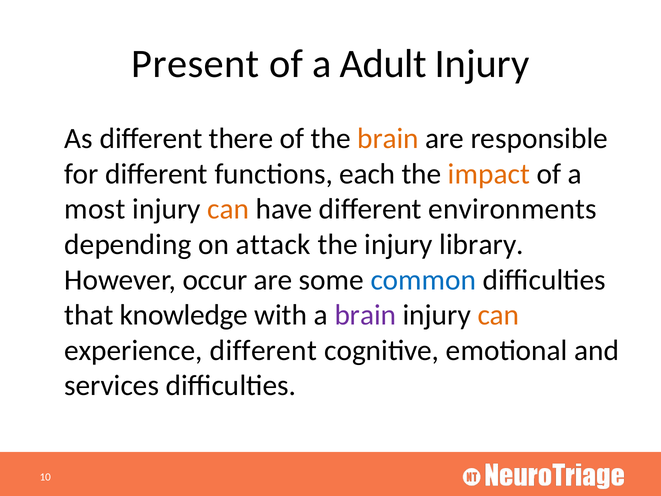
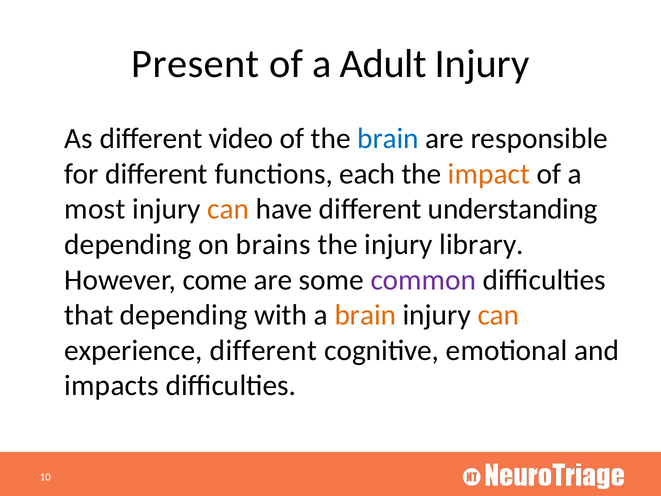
there: there -> video
brain at (388, 139) colour: orange -> blue
environments: environments -> understanding
attack: attack -> brains
occur: occur -> come
common colour: blue -> purple
that knowledge: knowledge -> depending
brain at (365, 315) colour: purple -> orange
services: services -> impacts
